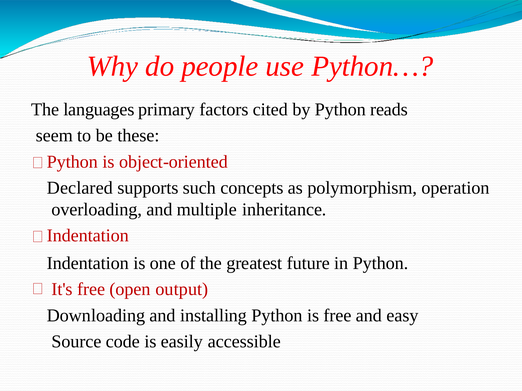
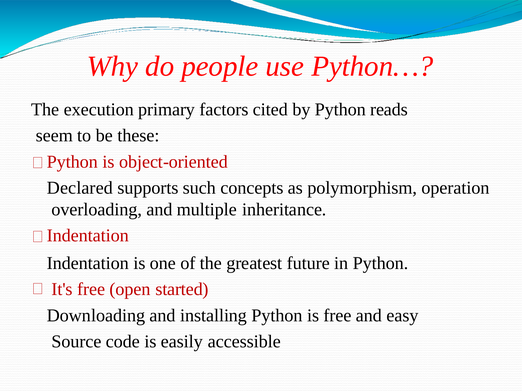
languages: languages -> execution
output: output -> started
